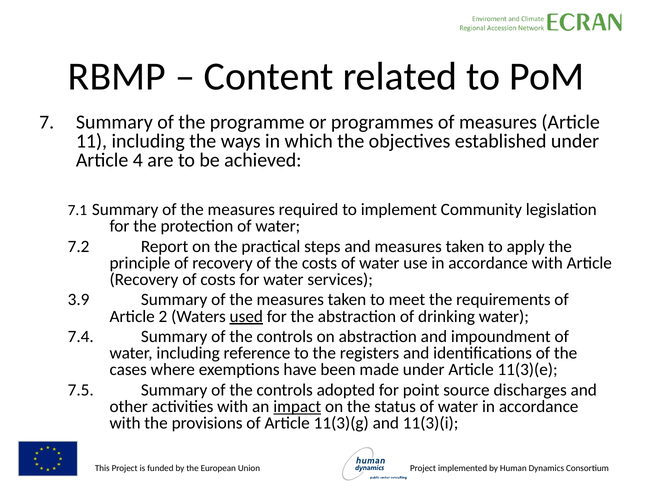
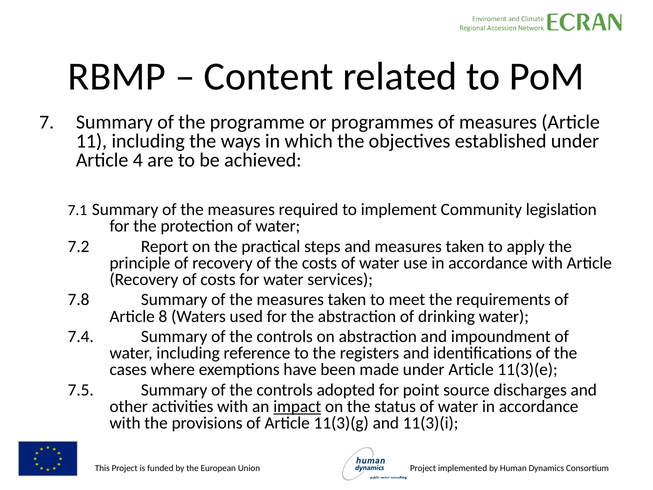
3.9: 3.9 -> 7.8
2: 2 -> 8
used underline: present -> none
